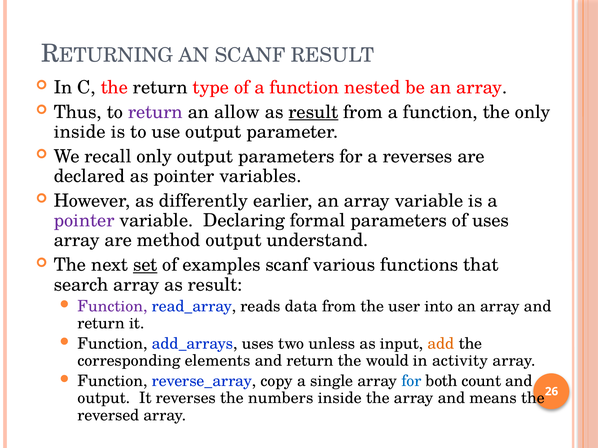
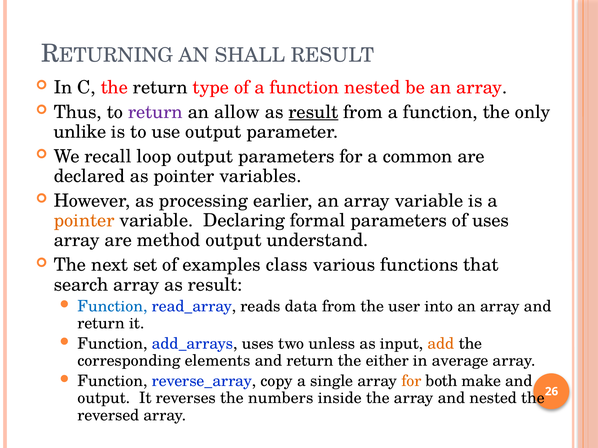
AN SCANF: SCANF -> SHALL
inside at (80, 132): inside -> unlike
recall only: only -> loop
a reverses: reverses -> common
differently: differently -> processing
pointer at (84, 221) colour: purple -> orange
set underline: present -> none
examples scanf: scanf -> class
Function at (113, 307) colour: purple -> blue
would: would -> either
activity: activity -> average
for at (411, 382) colour: blue -> orange
count: count -> make
and means: means -> nested
